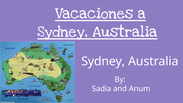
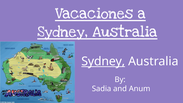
Sydney at (103, 61) underline: none -> present
